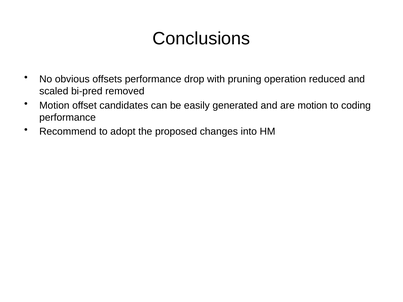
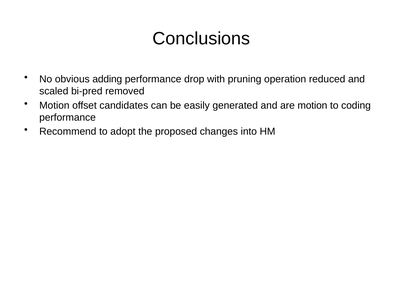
offsets: offsets -> adding
